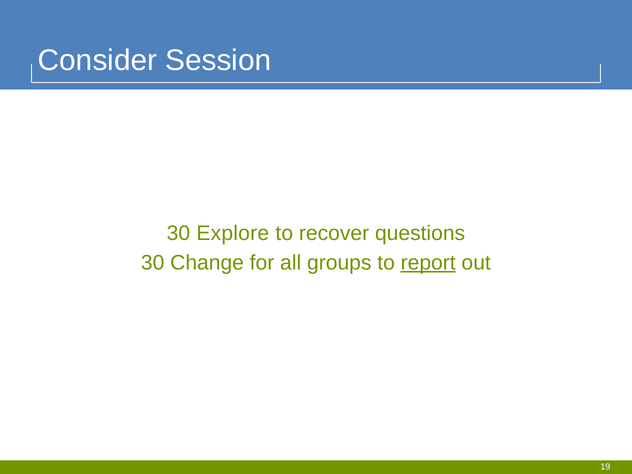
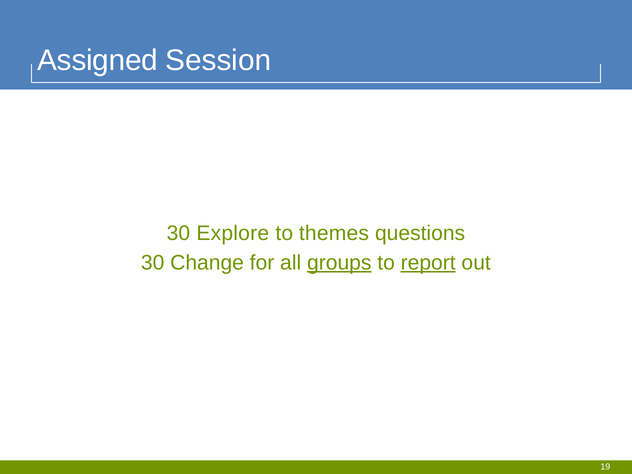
Consider: Consider -> Assigned
recover: recover -> themes
groups underline: none -> present
